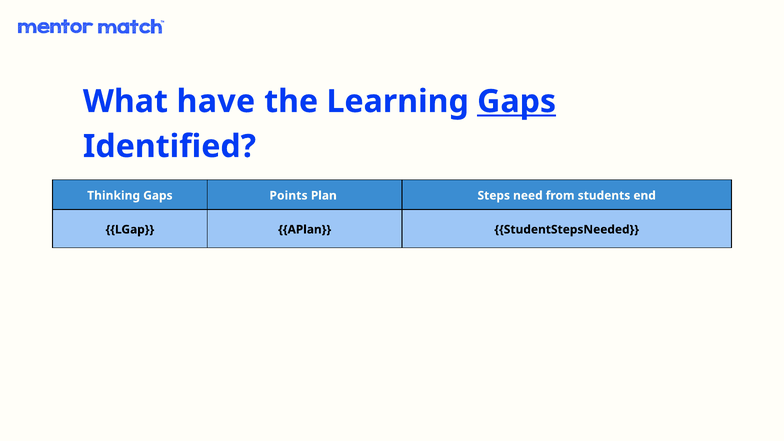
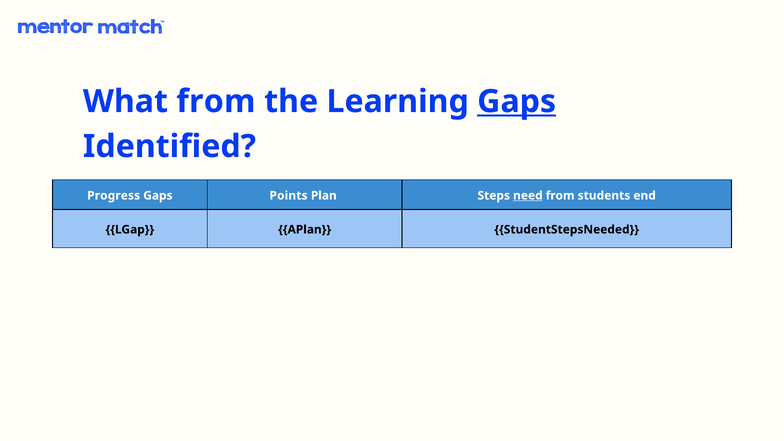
What have: have -> from
Thinking: Thinking -> Progress
need underline: none -> present
